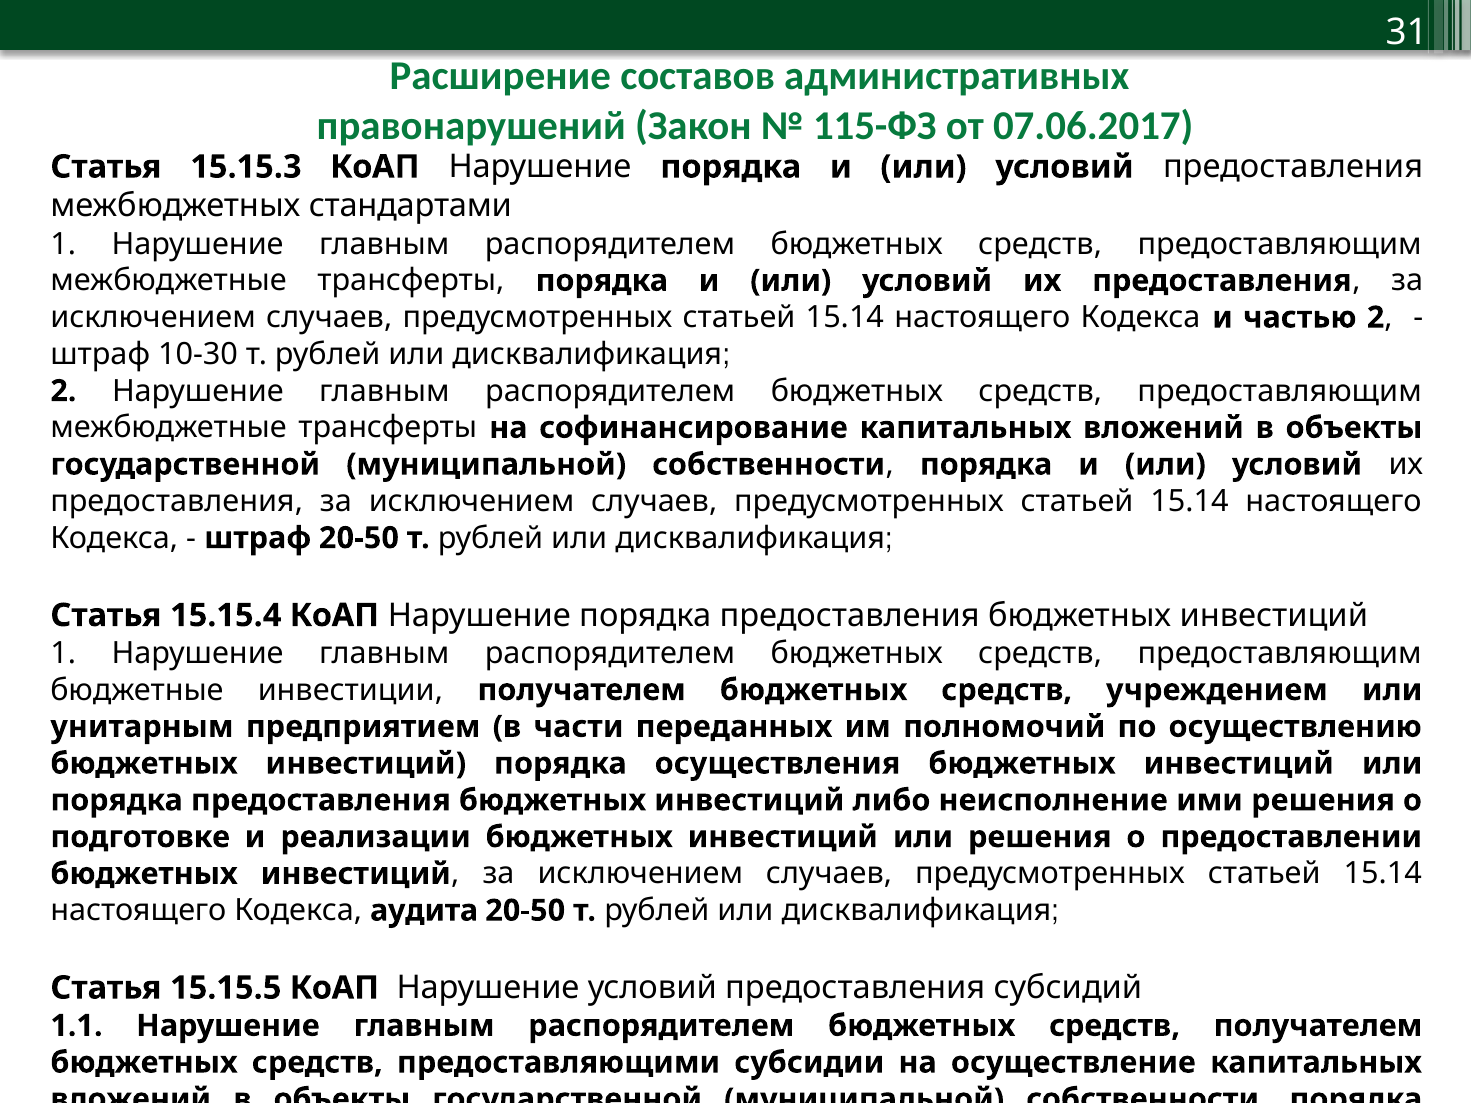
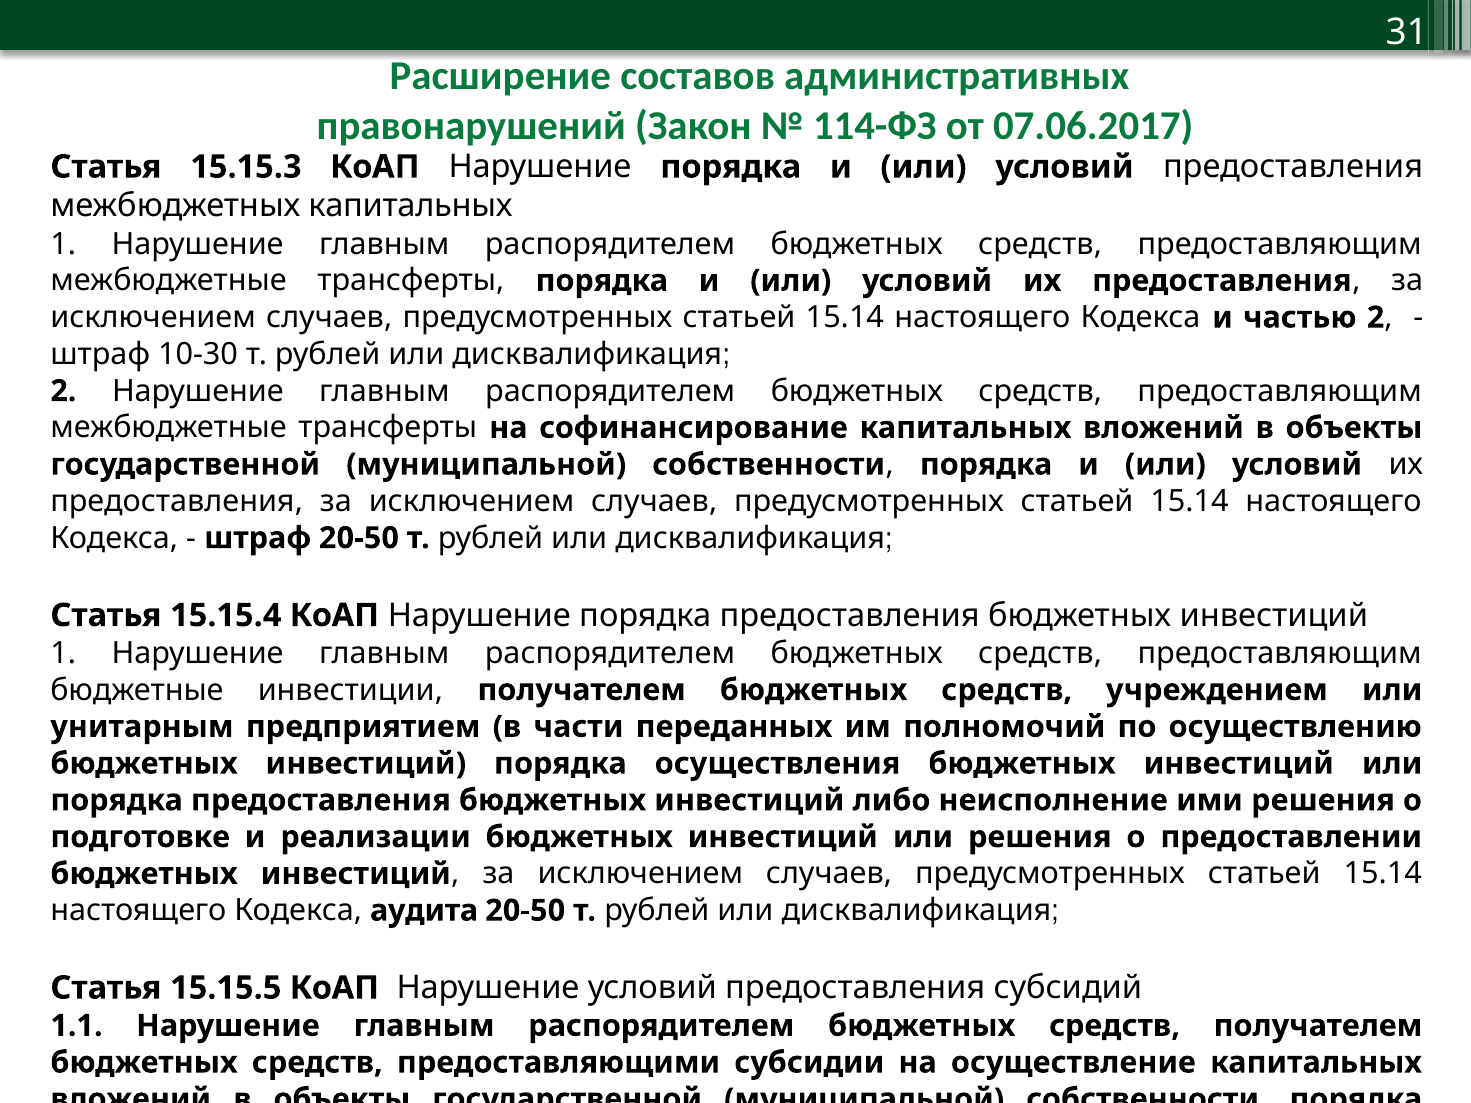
115-ФЗ: 115-ФЗ -> 114-ФЗ
межбюджетных стандартами: стандартами -> капитальных
